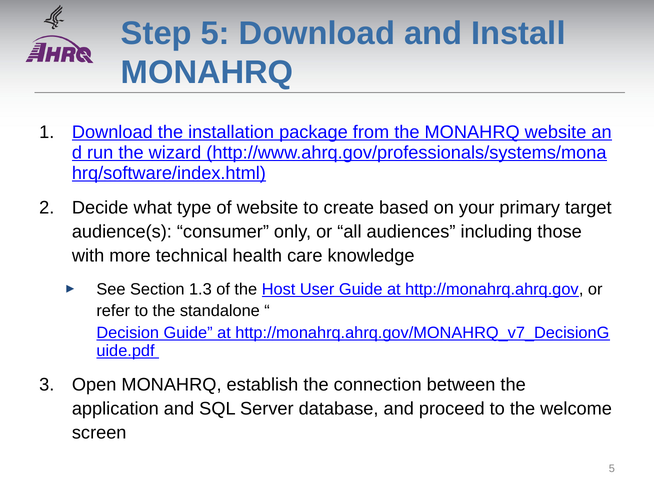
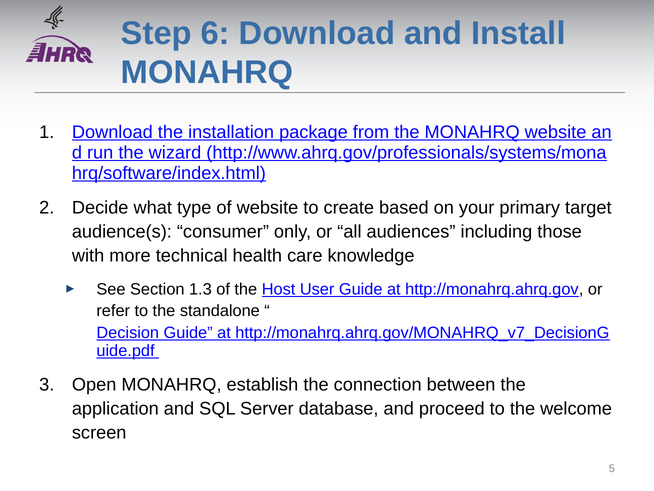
Step 5: 5 -> 6
